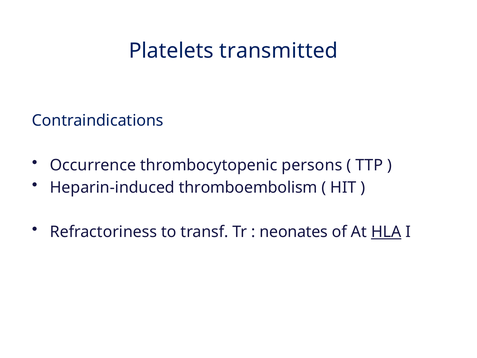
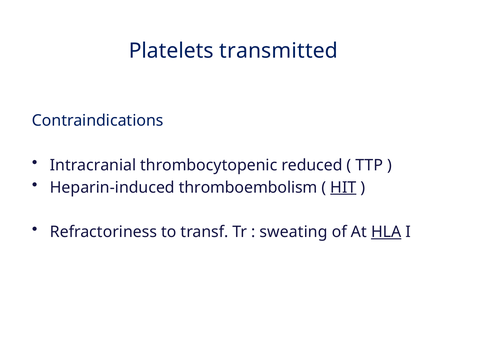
Occurrence: Occurrence -> Intracranial
persons: persons -> reduced
HIT underline: none -> present
neonates: neonates -> sweating
